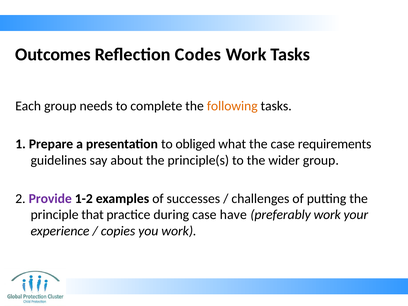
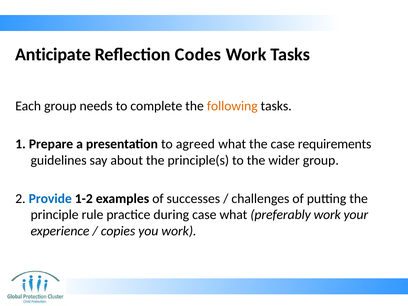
Outcomes: Outcomes -> Anticipate
obliged: obliged -> agreed
Provide colour: purple -> blue
that: that -> rule
case have: have -> what
